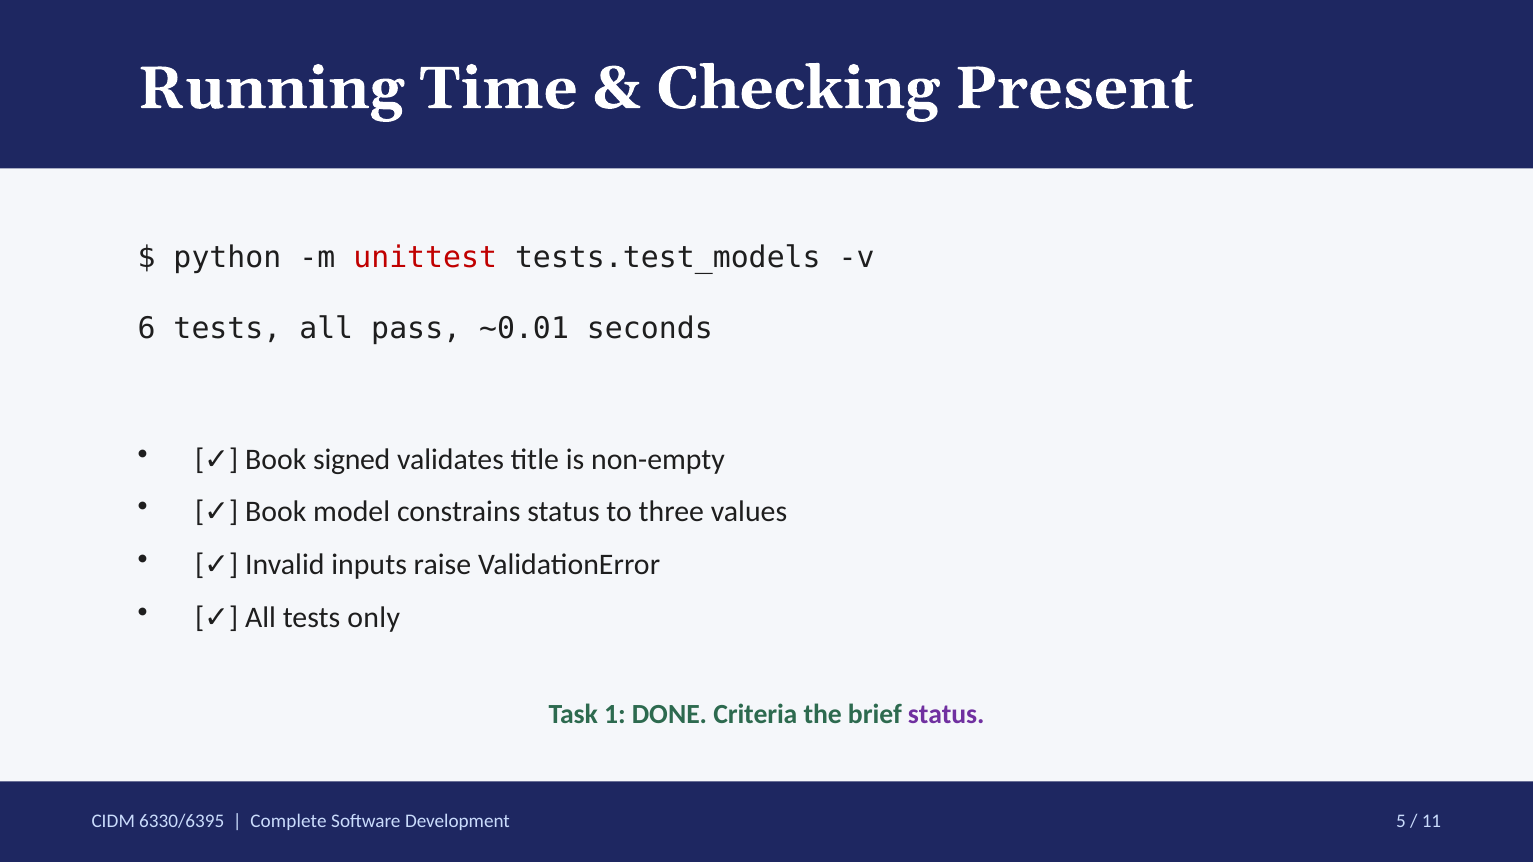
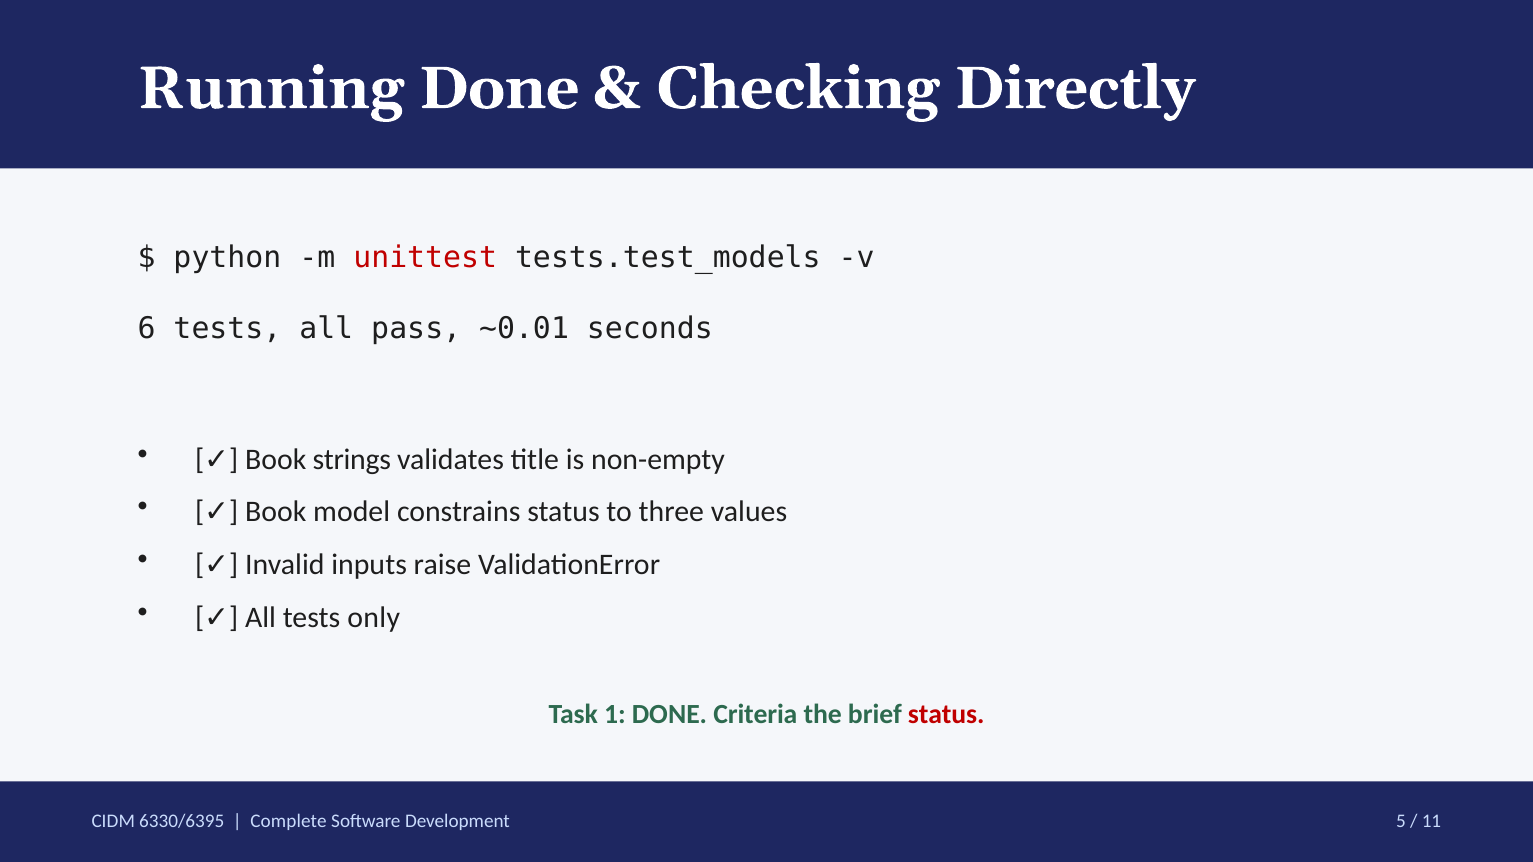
Running Time: Time -> Done
Present: Present -> Directly
signed: signed -> strings
status at (946, 715) colour: purple -> red
